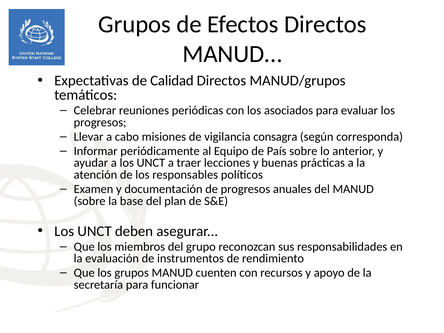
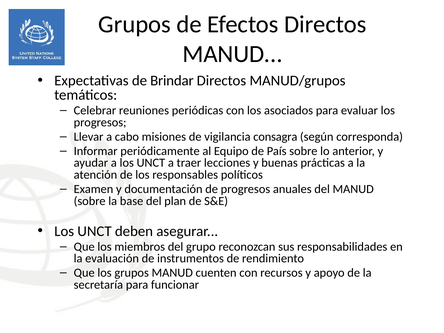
Calidad: Calidad -> Brindar
